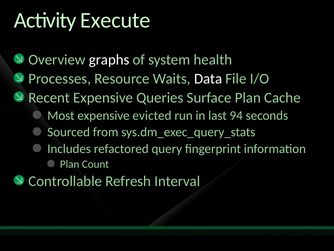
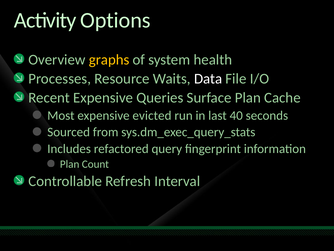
Execute: Execute -> Options
graphs colour: white -> yellow
94: 94 -> 40
